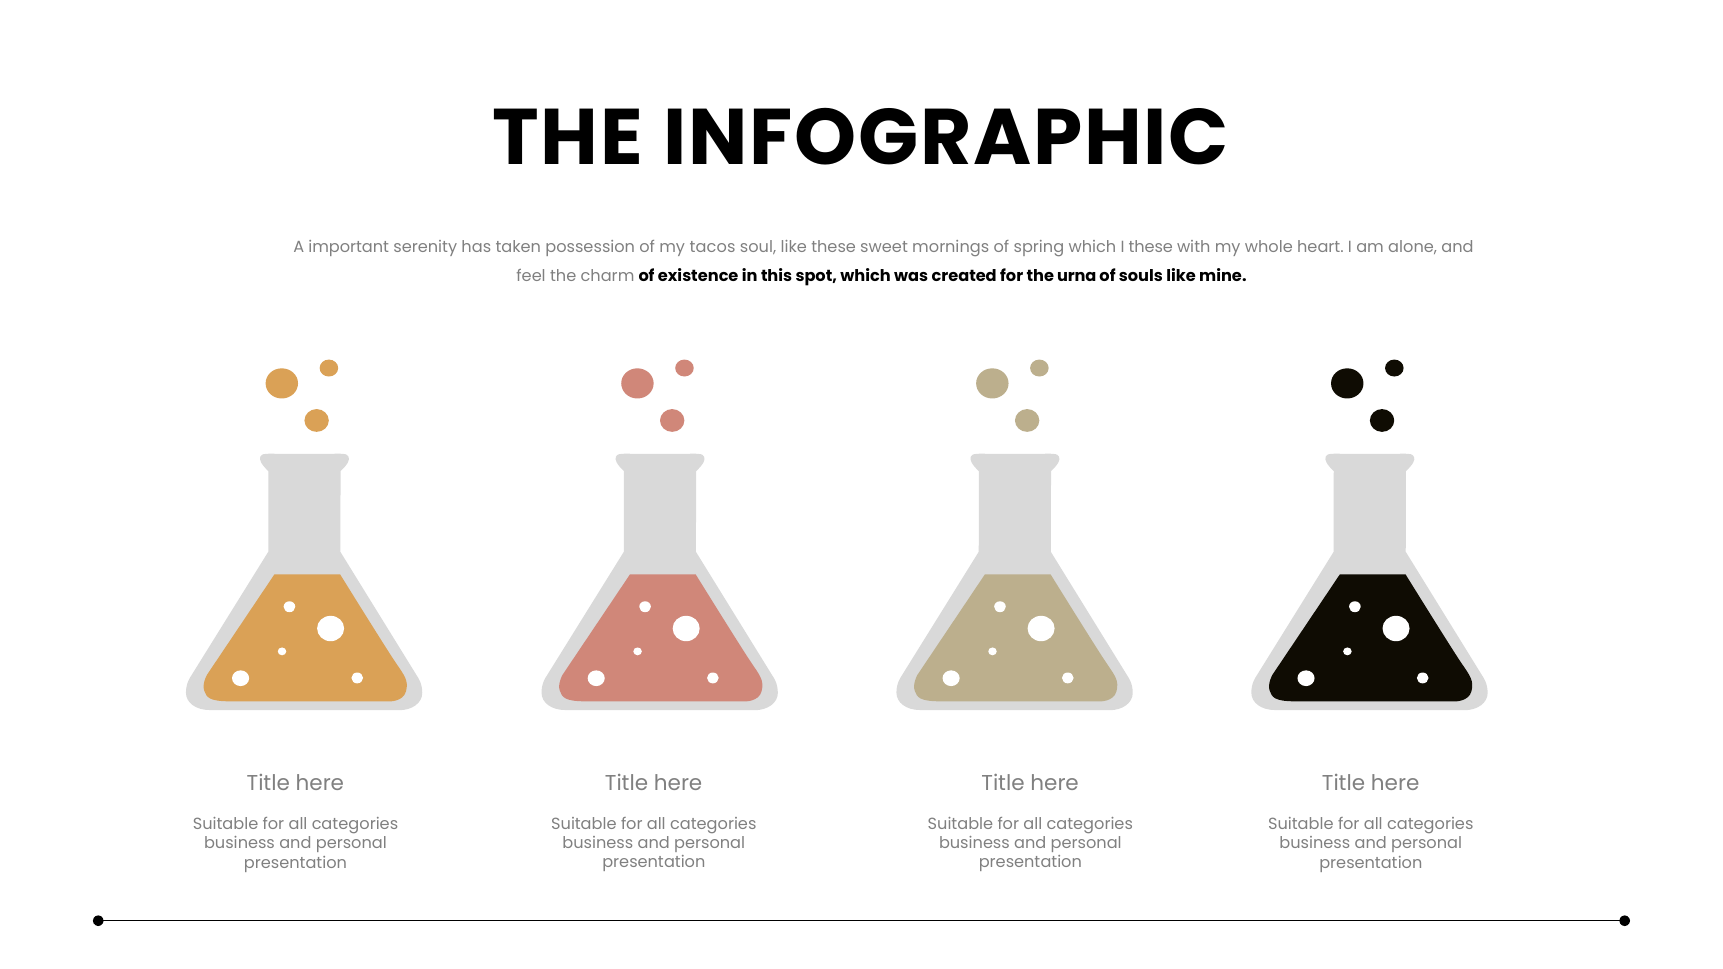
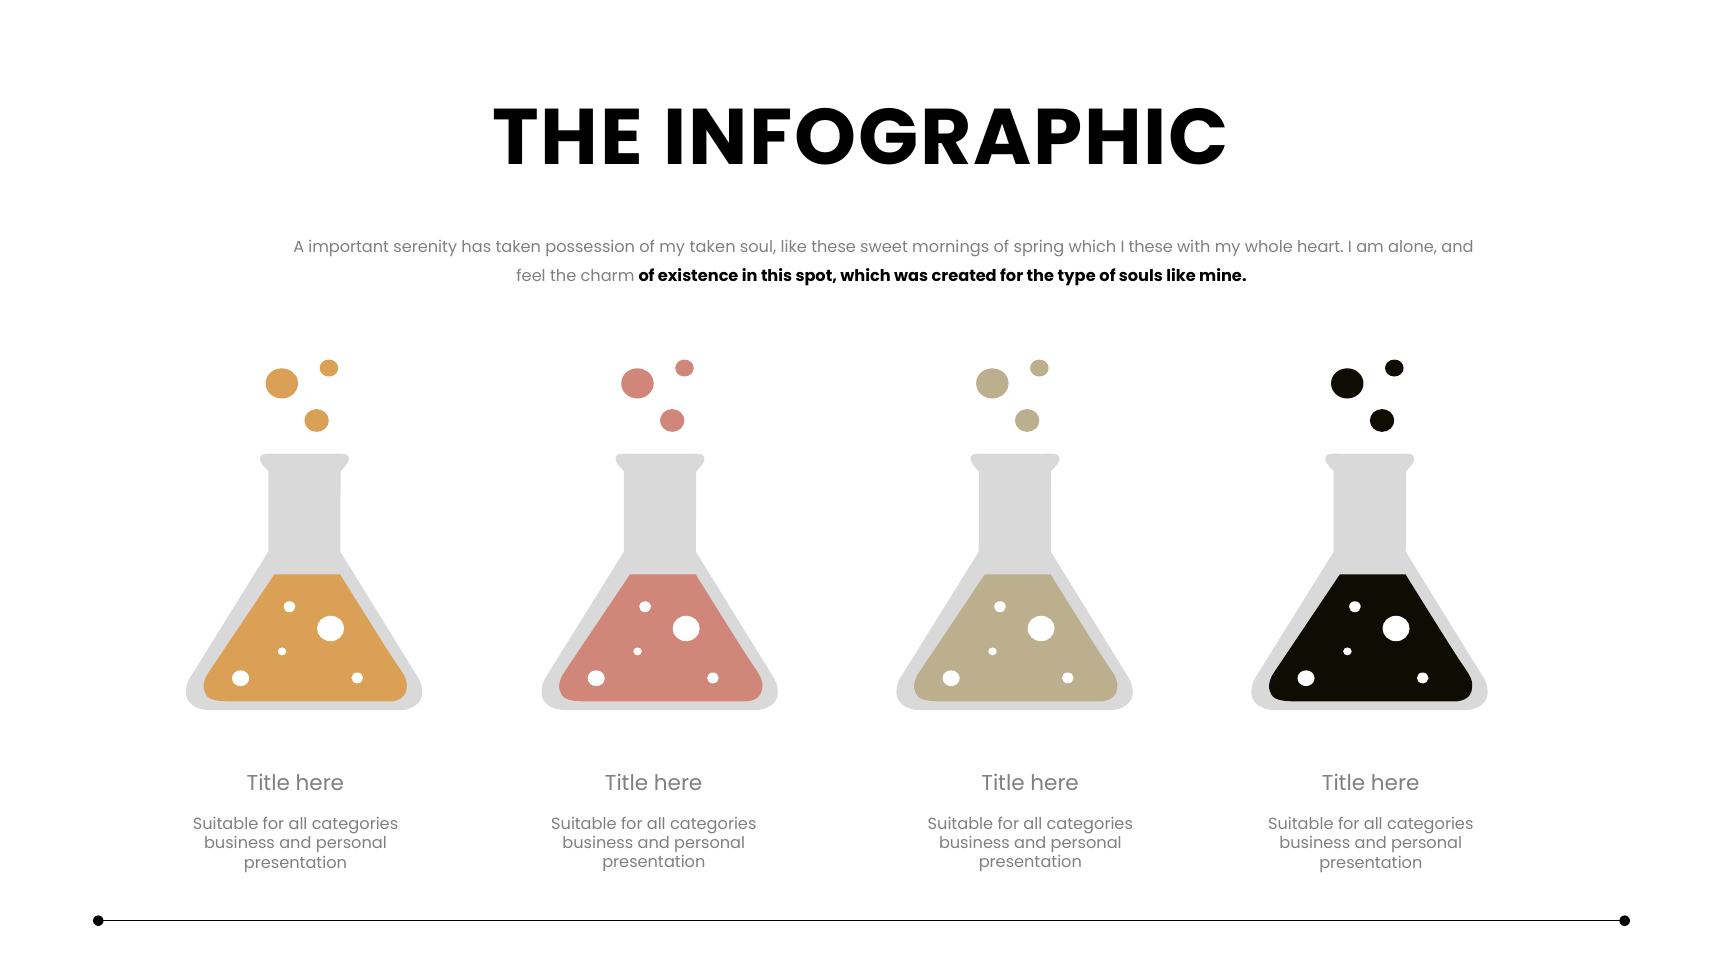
my tacos: tacos -> taken
urna: urna -> type
